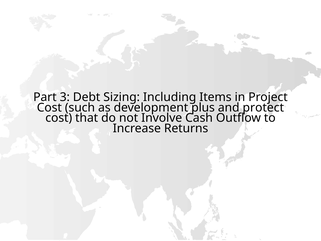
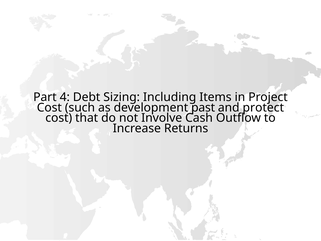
3: 3 -> 4
plus: plus -> past
